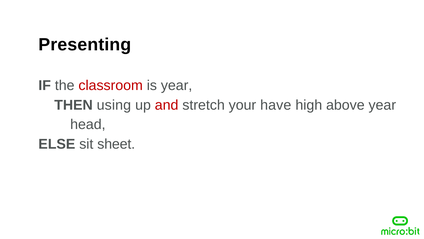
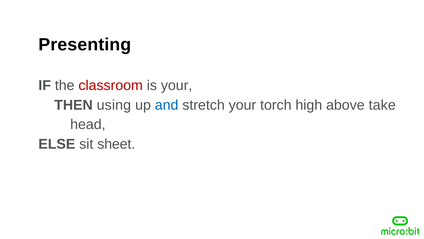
is year: year -> your
and colour: red -> blue
have: have -> torch
above year: year -> take
